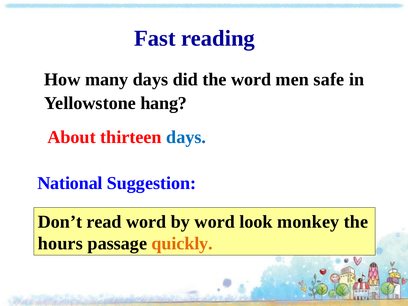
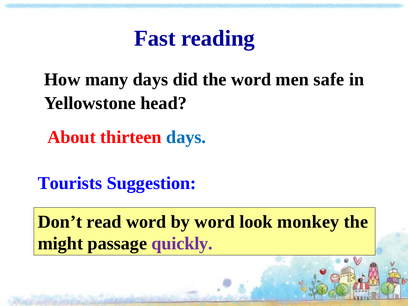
hang: hang -> head
National: National -> Tourists
hours: hours -> might
quickly colour: orange -> purple
